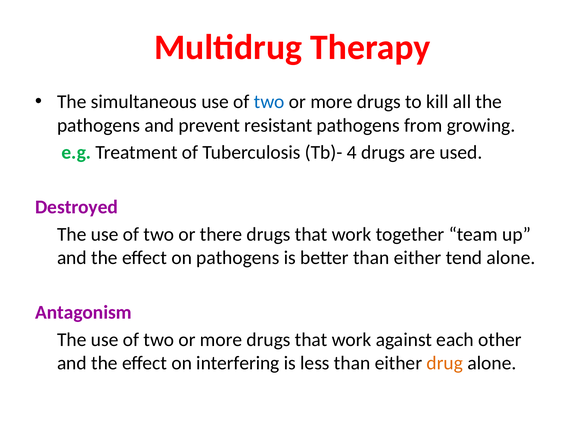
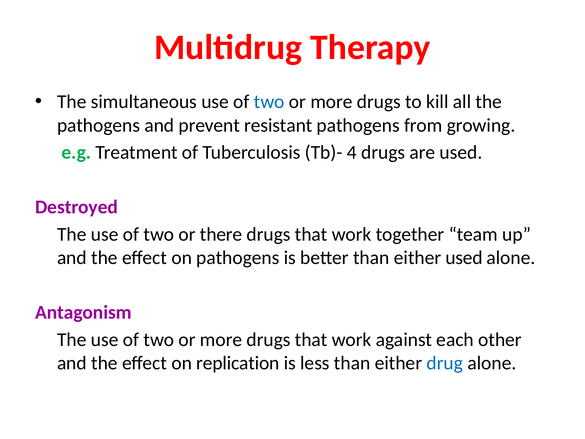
either tend: tend -> used
interfering: interfering -> replication
drug colour: orange -> blue
